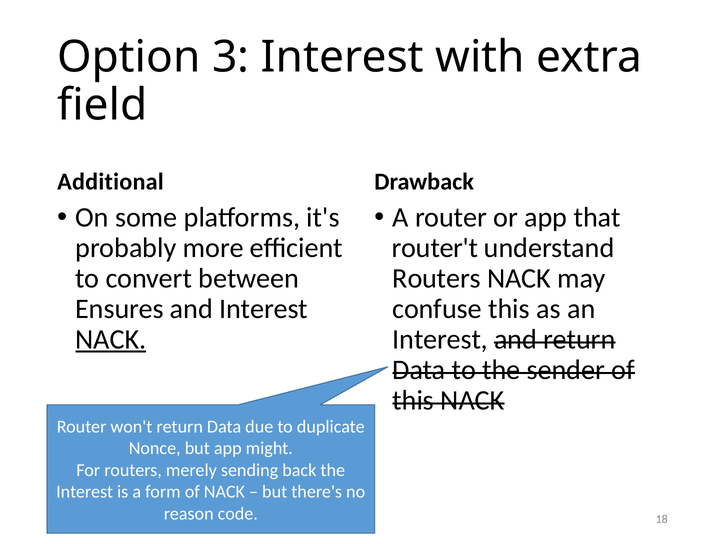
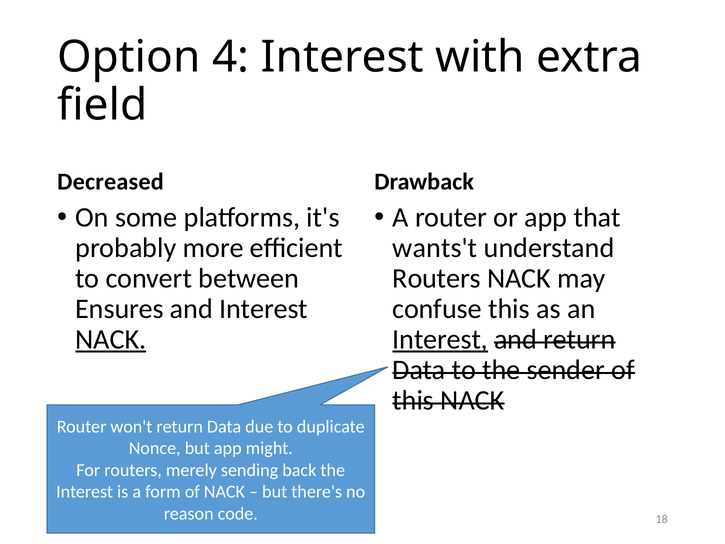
3: 3 -> 4
Additional: Additional -> Decreased
router't: router't -> wants't
Interest at (440, 339) underline: none -> present
